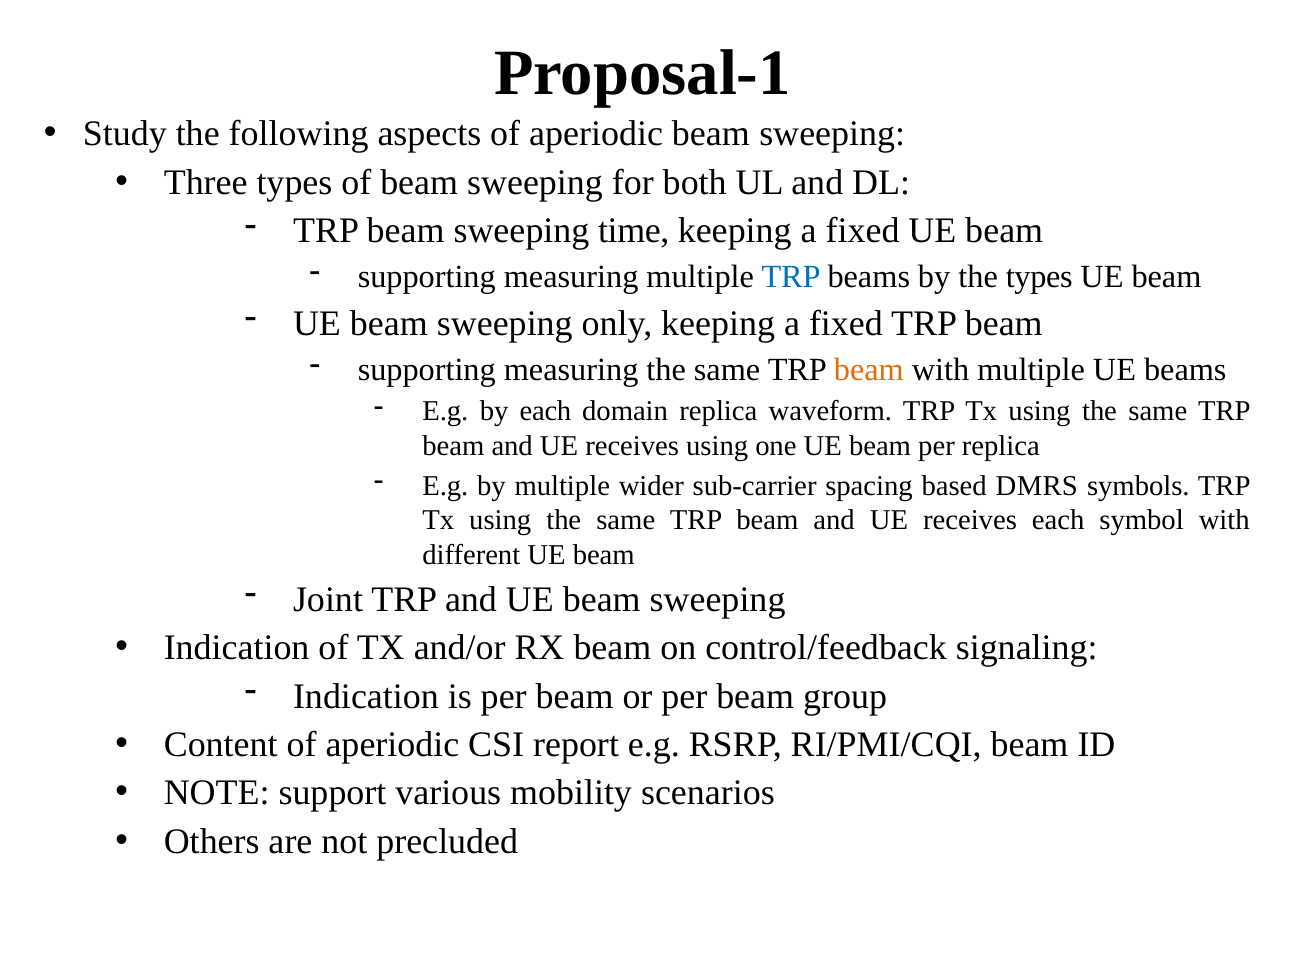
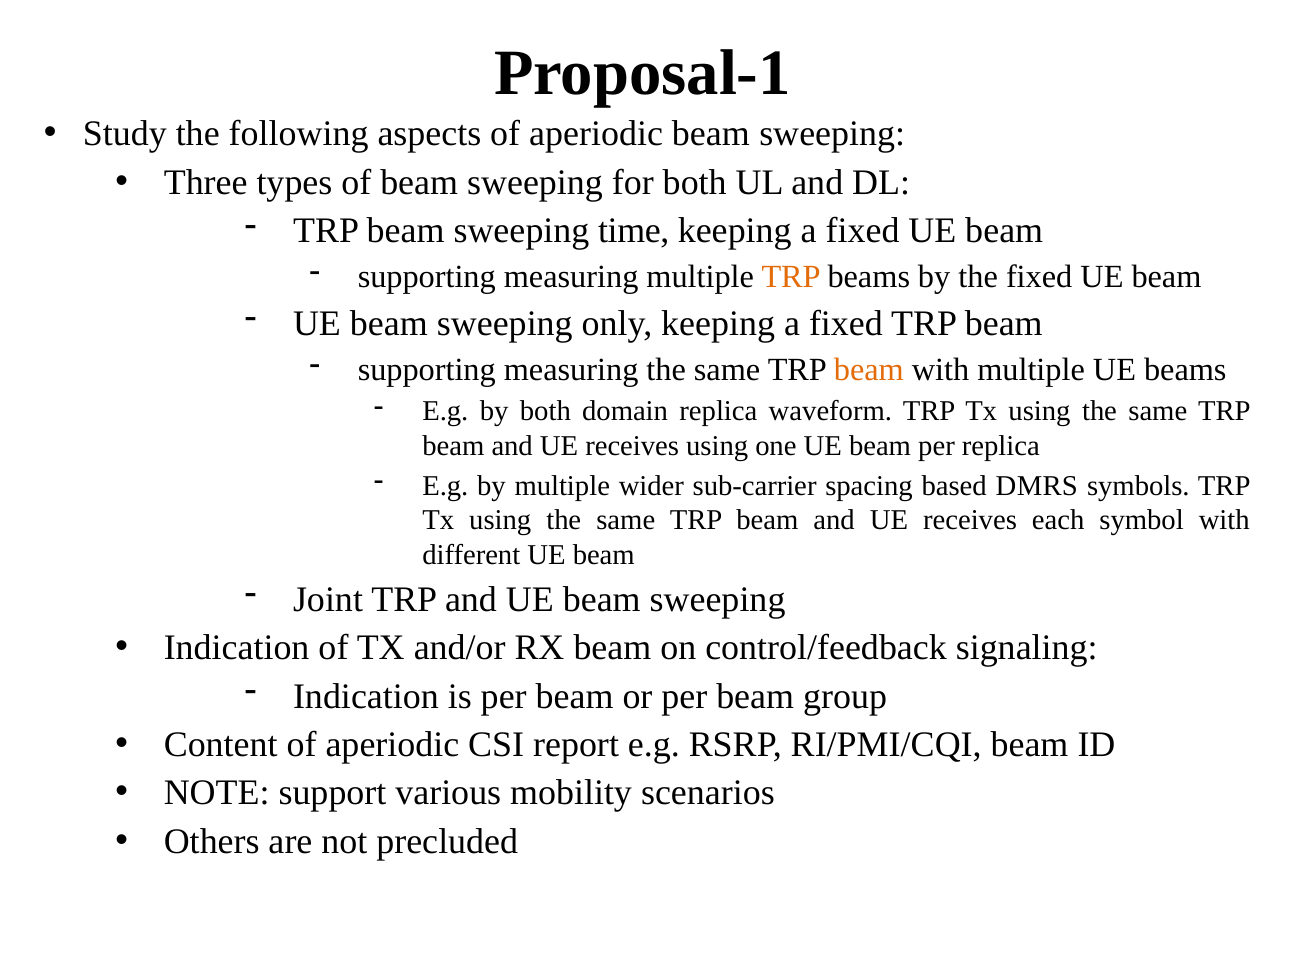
TRP at (791, 277) colour: blue -> orange
the types: types -> fixed
by each: each -> both
